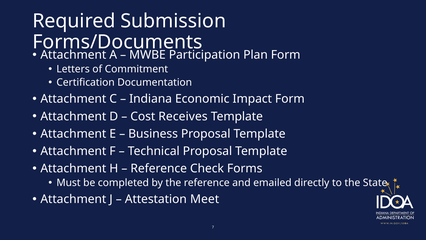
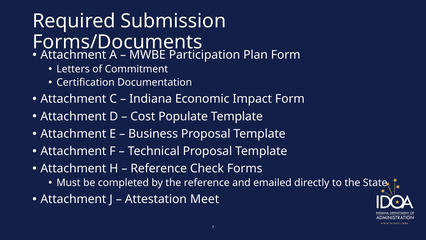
Receives: Receives -> Populate
